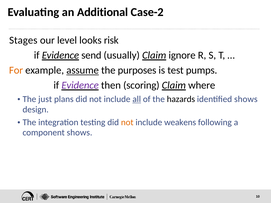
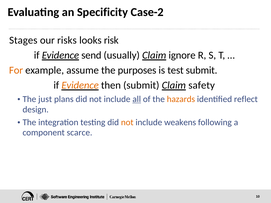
Additional: Additional -> Specificity
level: level -> risks
assume underline: present -> none
test pumps: pumps -> submit
Evidence at (80, 85) colour: purple -> orange
then scoring: scoring -> submit
where: where -> safety
hazards colour: black -> orange
identified shows: shows -> reflect
component shows: shows -> scarce
